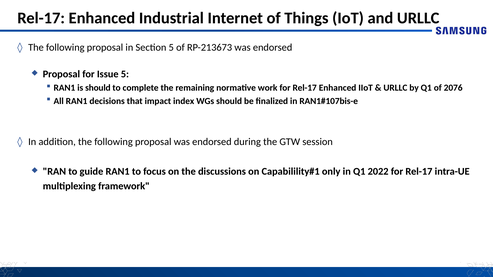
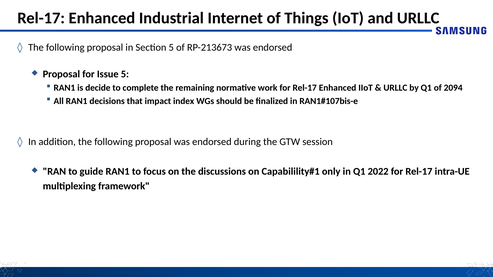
is should: should -> decide
2076: 2076 -> 2094
